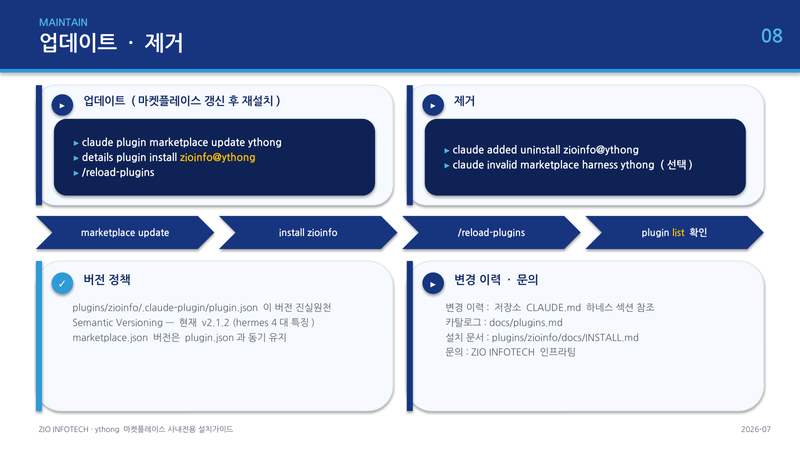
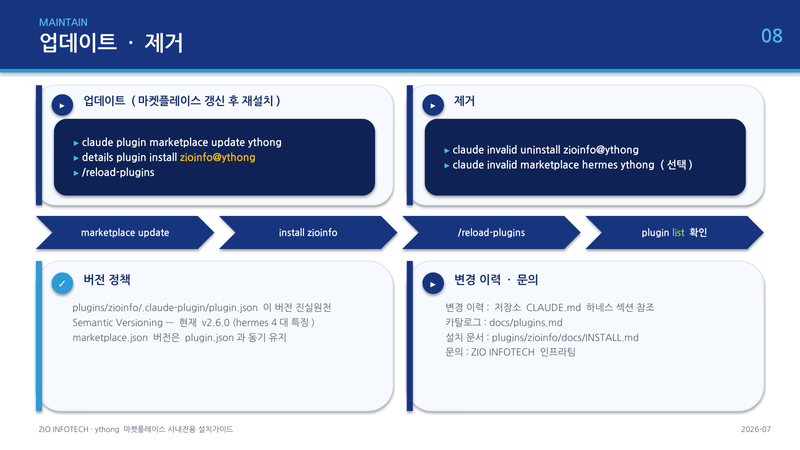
added at (502, 150): added -> invalid
marketplace harness: harness -> hermes
list colour: yellow -> light green
v2.1.2: v2.1.2 -> v2.6.0
